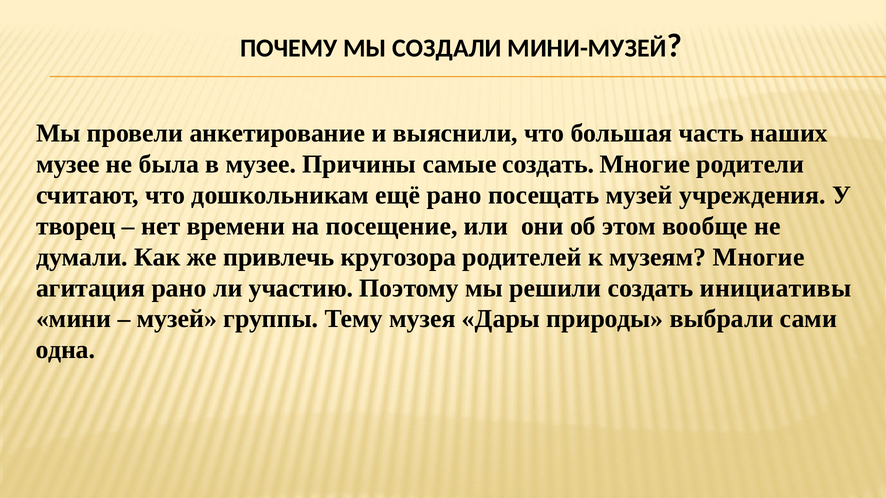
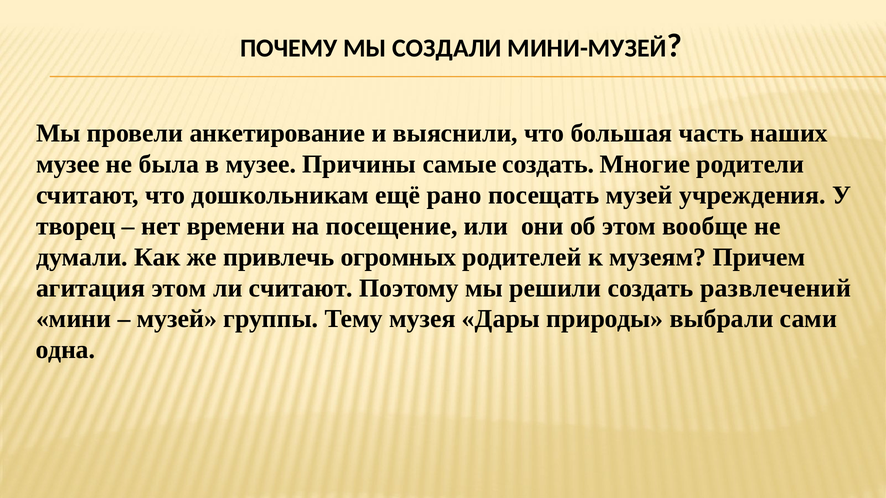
кругозора: кругозора -> огромных
музеям Многие: Многие -> Причем
агитация рано: рано -> этом
ли участию: участию -> считают
инициативы: инициативы -> развлечений
